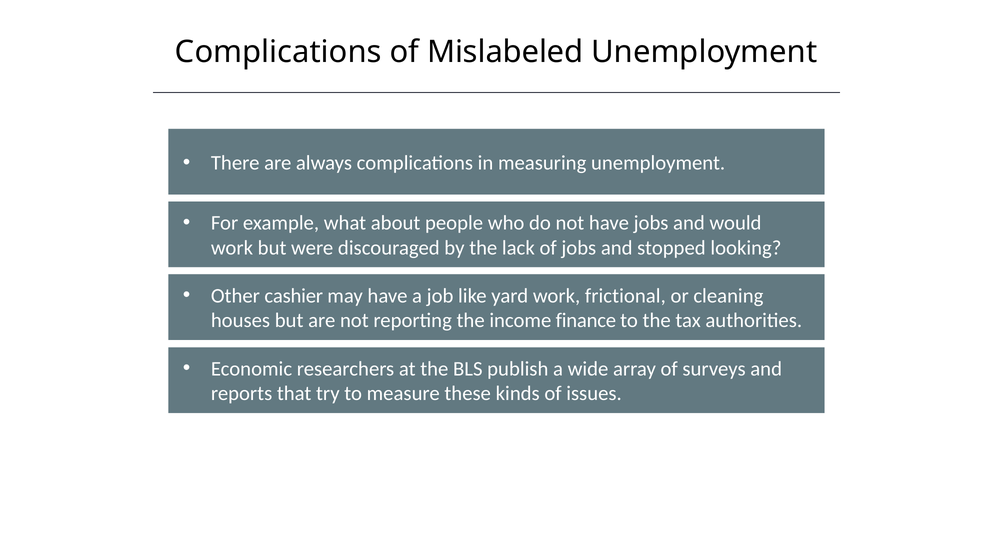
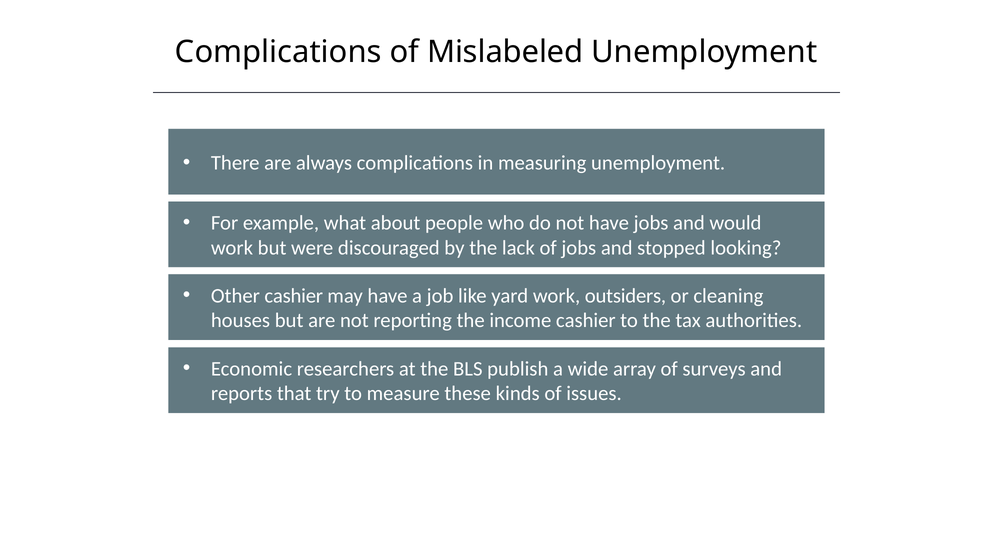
frictional: frictional -> outsiders
income finance: finance -> cashier
